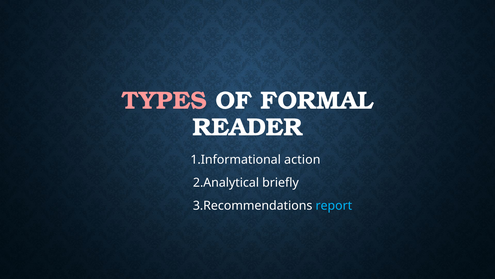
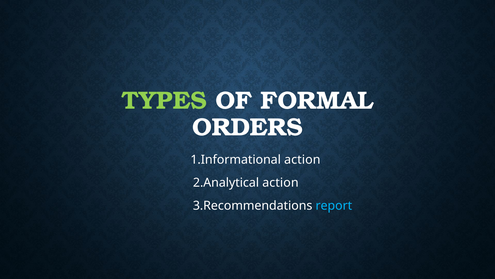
TYPES colour: pink -> light green
READER: READER -> ORDERS
2.Analytical briefly: briefly -> action
